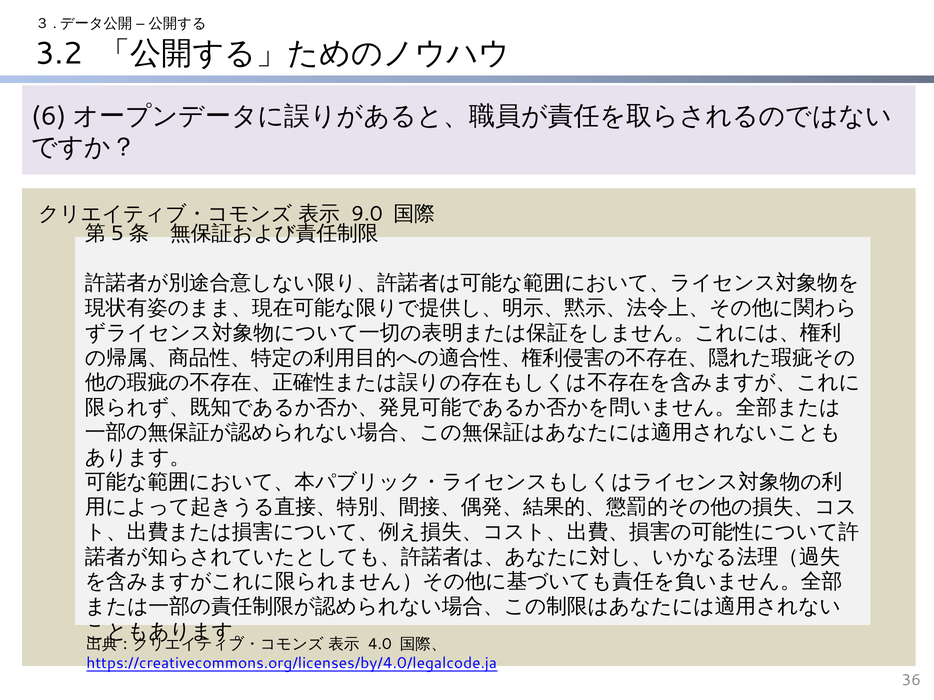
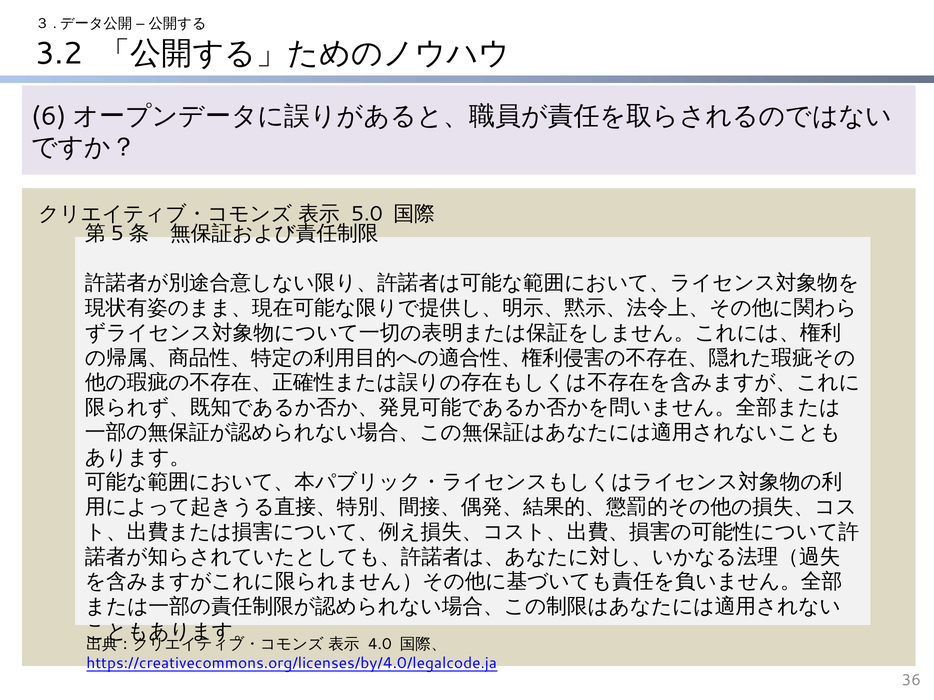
9.0: 9.0 -> 5.0
